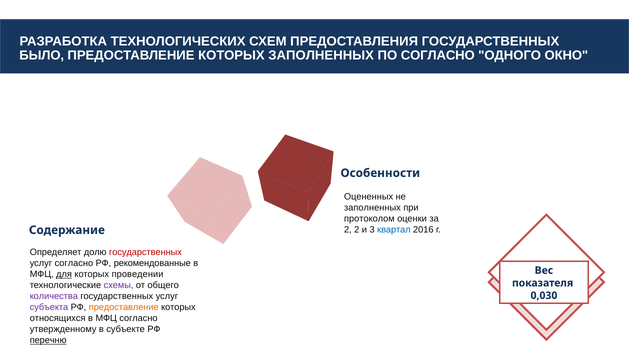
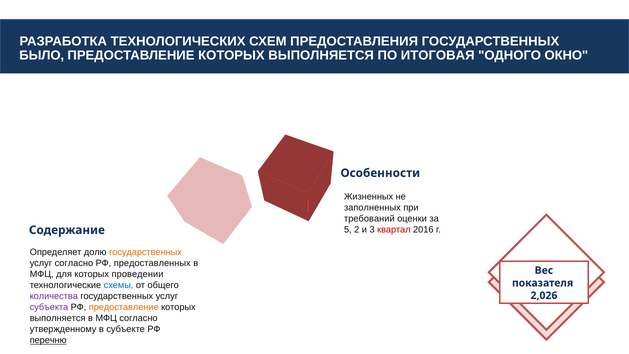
ЗАПОЛНЕННЫХ at (321, 55): ЗАПОЛНЕННЫХ -> ВЫПОЛНЯЕТСЯ
ПО СОГЛАСНО: СОГЛАСНО -> ИТОГОВАЯ
Оцененных: Оцененных -> Жизненных
протоколом: протоколом -> требований
2 at (348, 230): 2 -> 5
квартал colour: blue -> red
государственных at (145, 252) colour: red -> orange
рекомендованные: рекомендованные -> предоставленных
для underline: present -> none
схемы colour: purple -> blue
0,030: 0,030 -> 2,026
относящихся at (58, 318): относящихся -> выполняется
